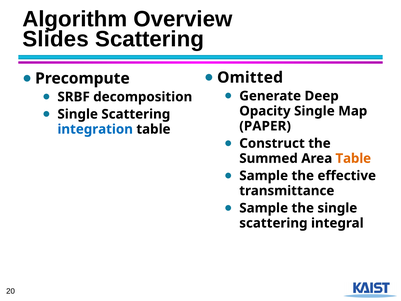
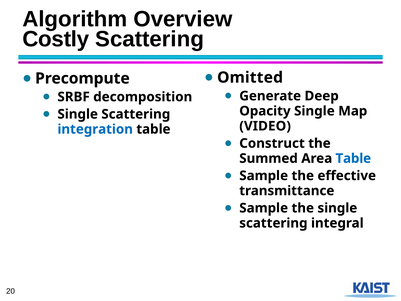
Slides: Slides -> Costly
PAPER: PAPER -> VIDEO
Table at (353, 158) colour: orange -> blue
